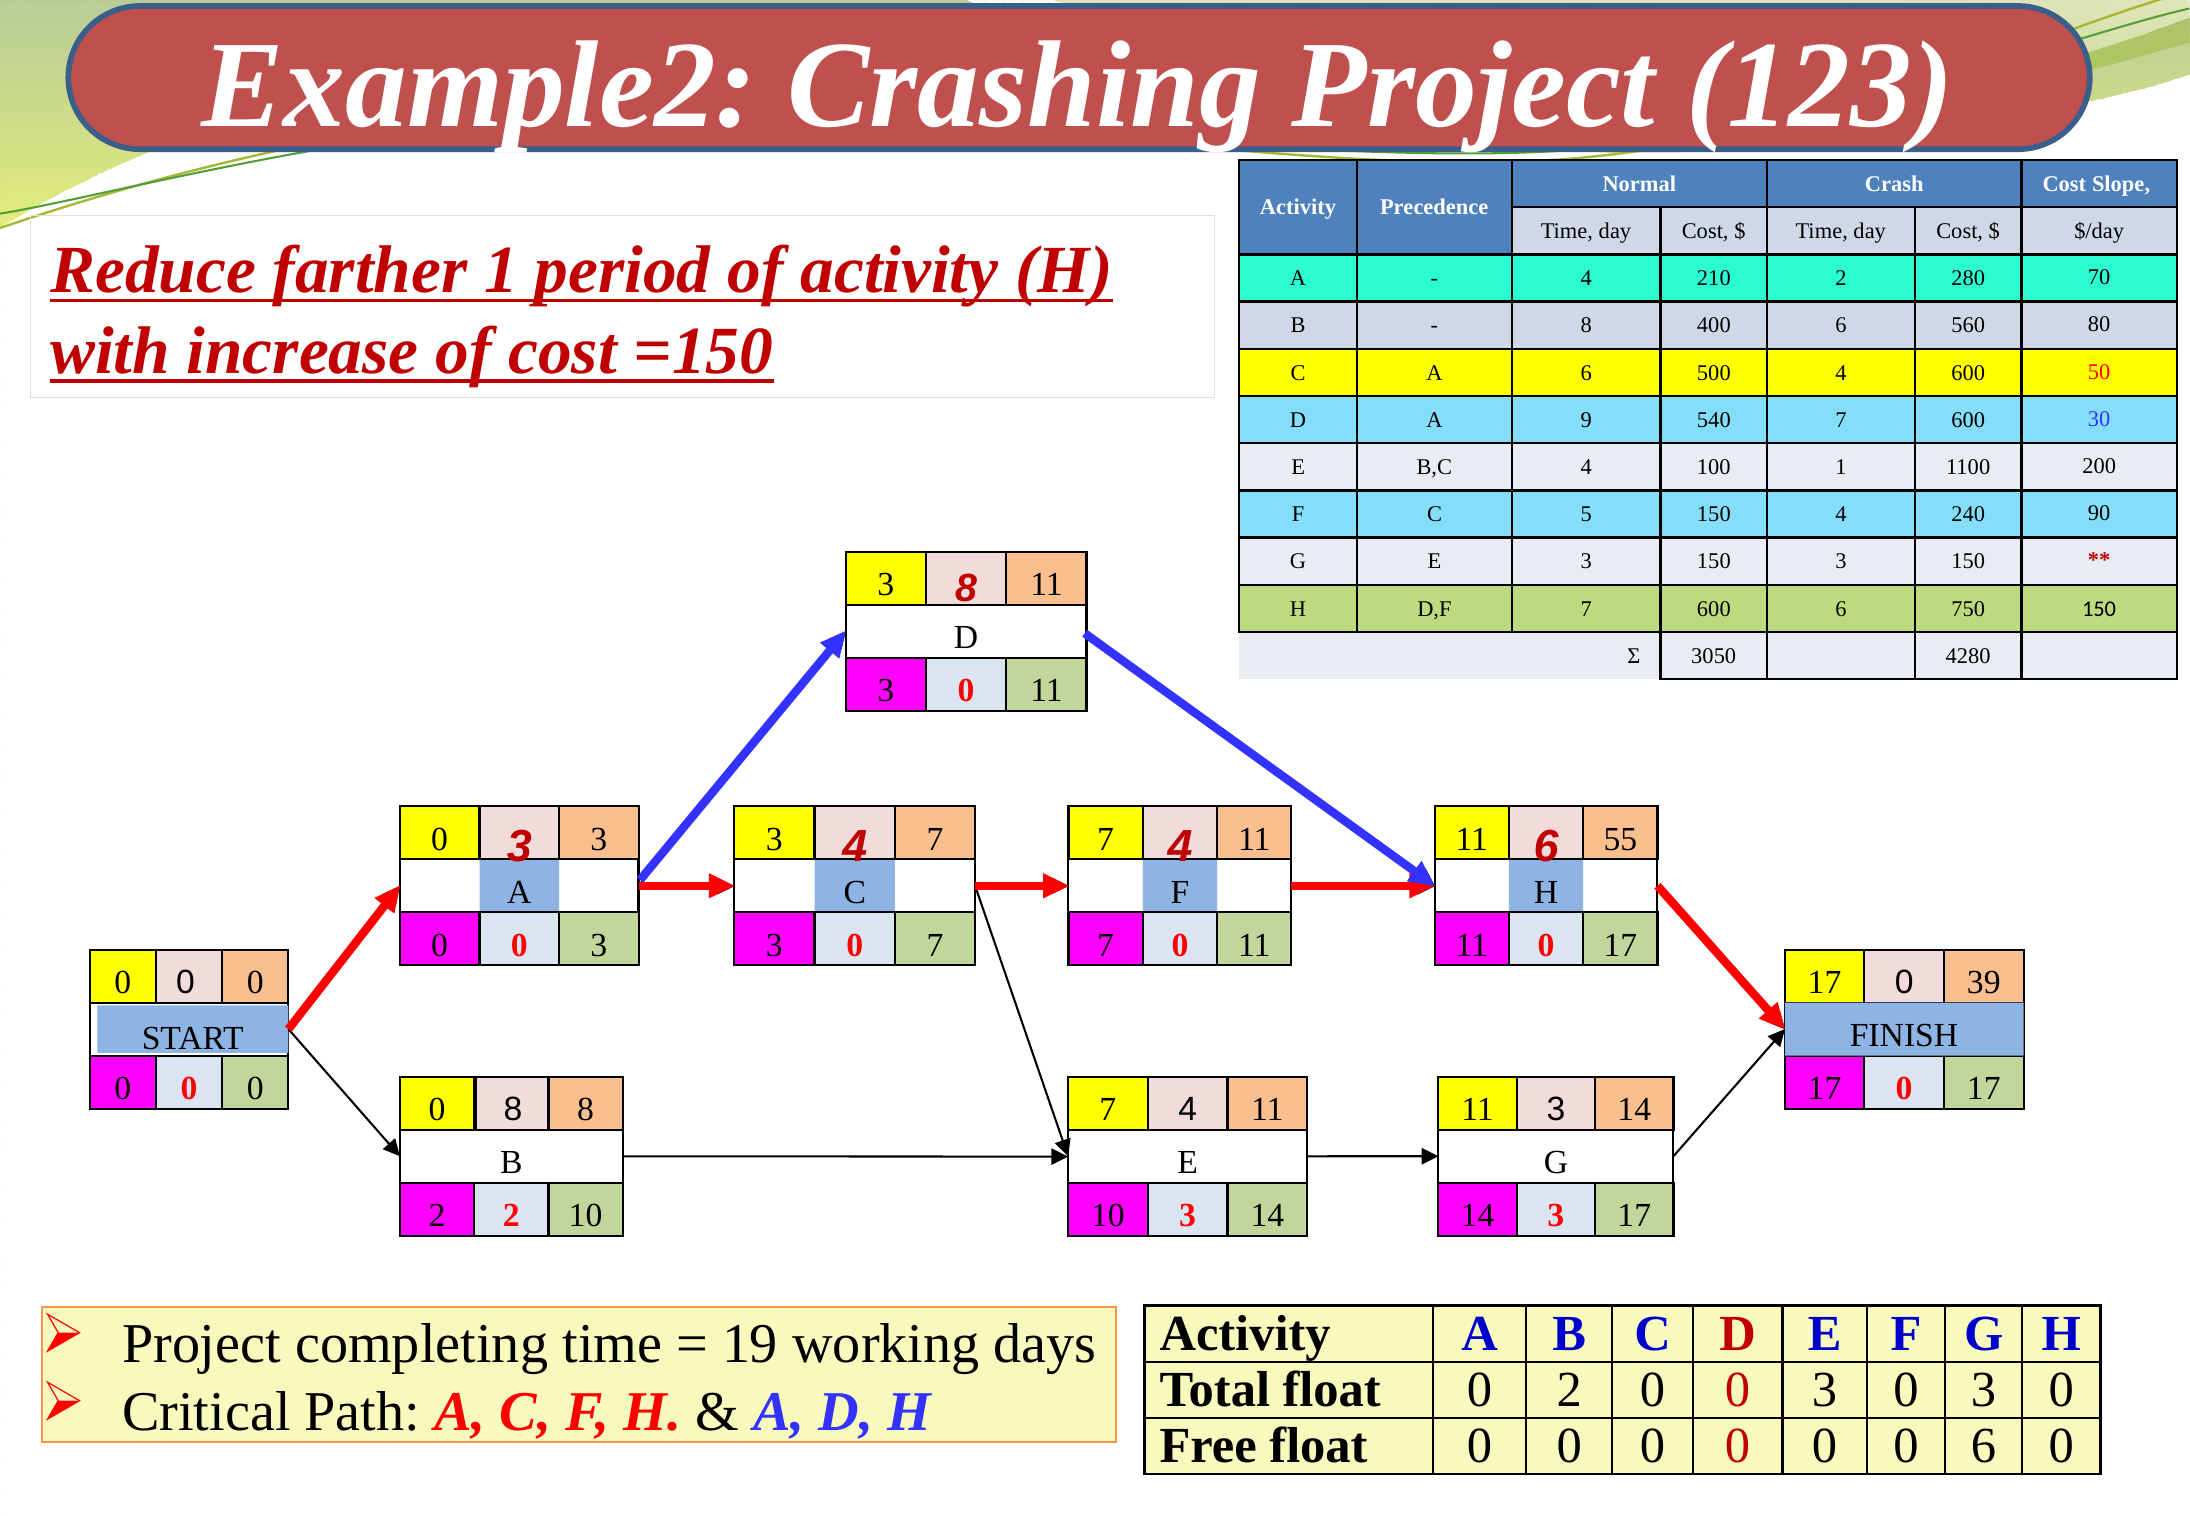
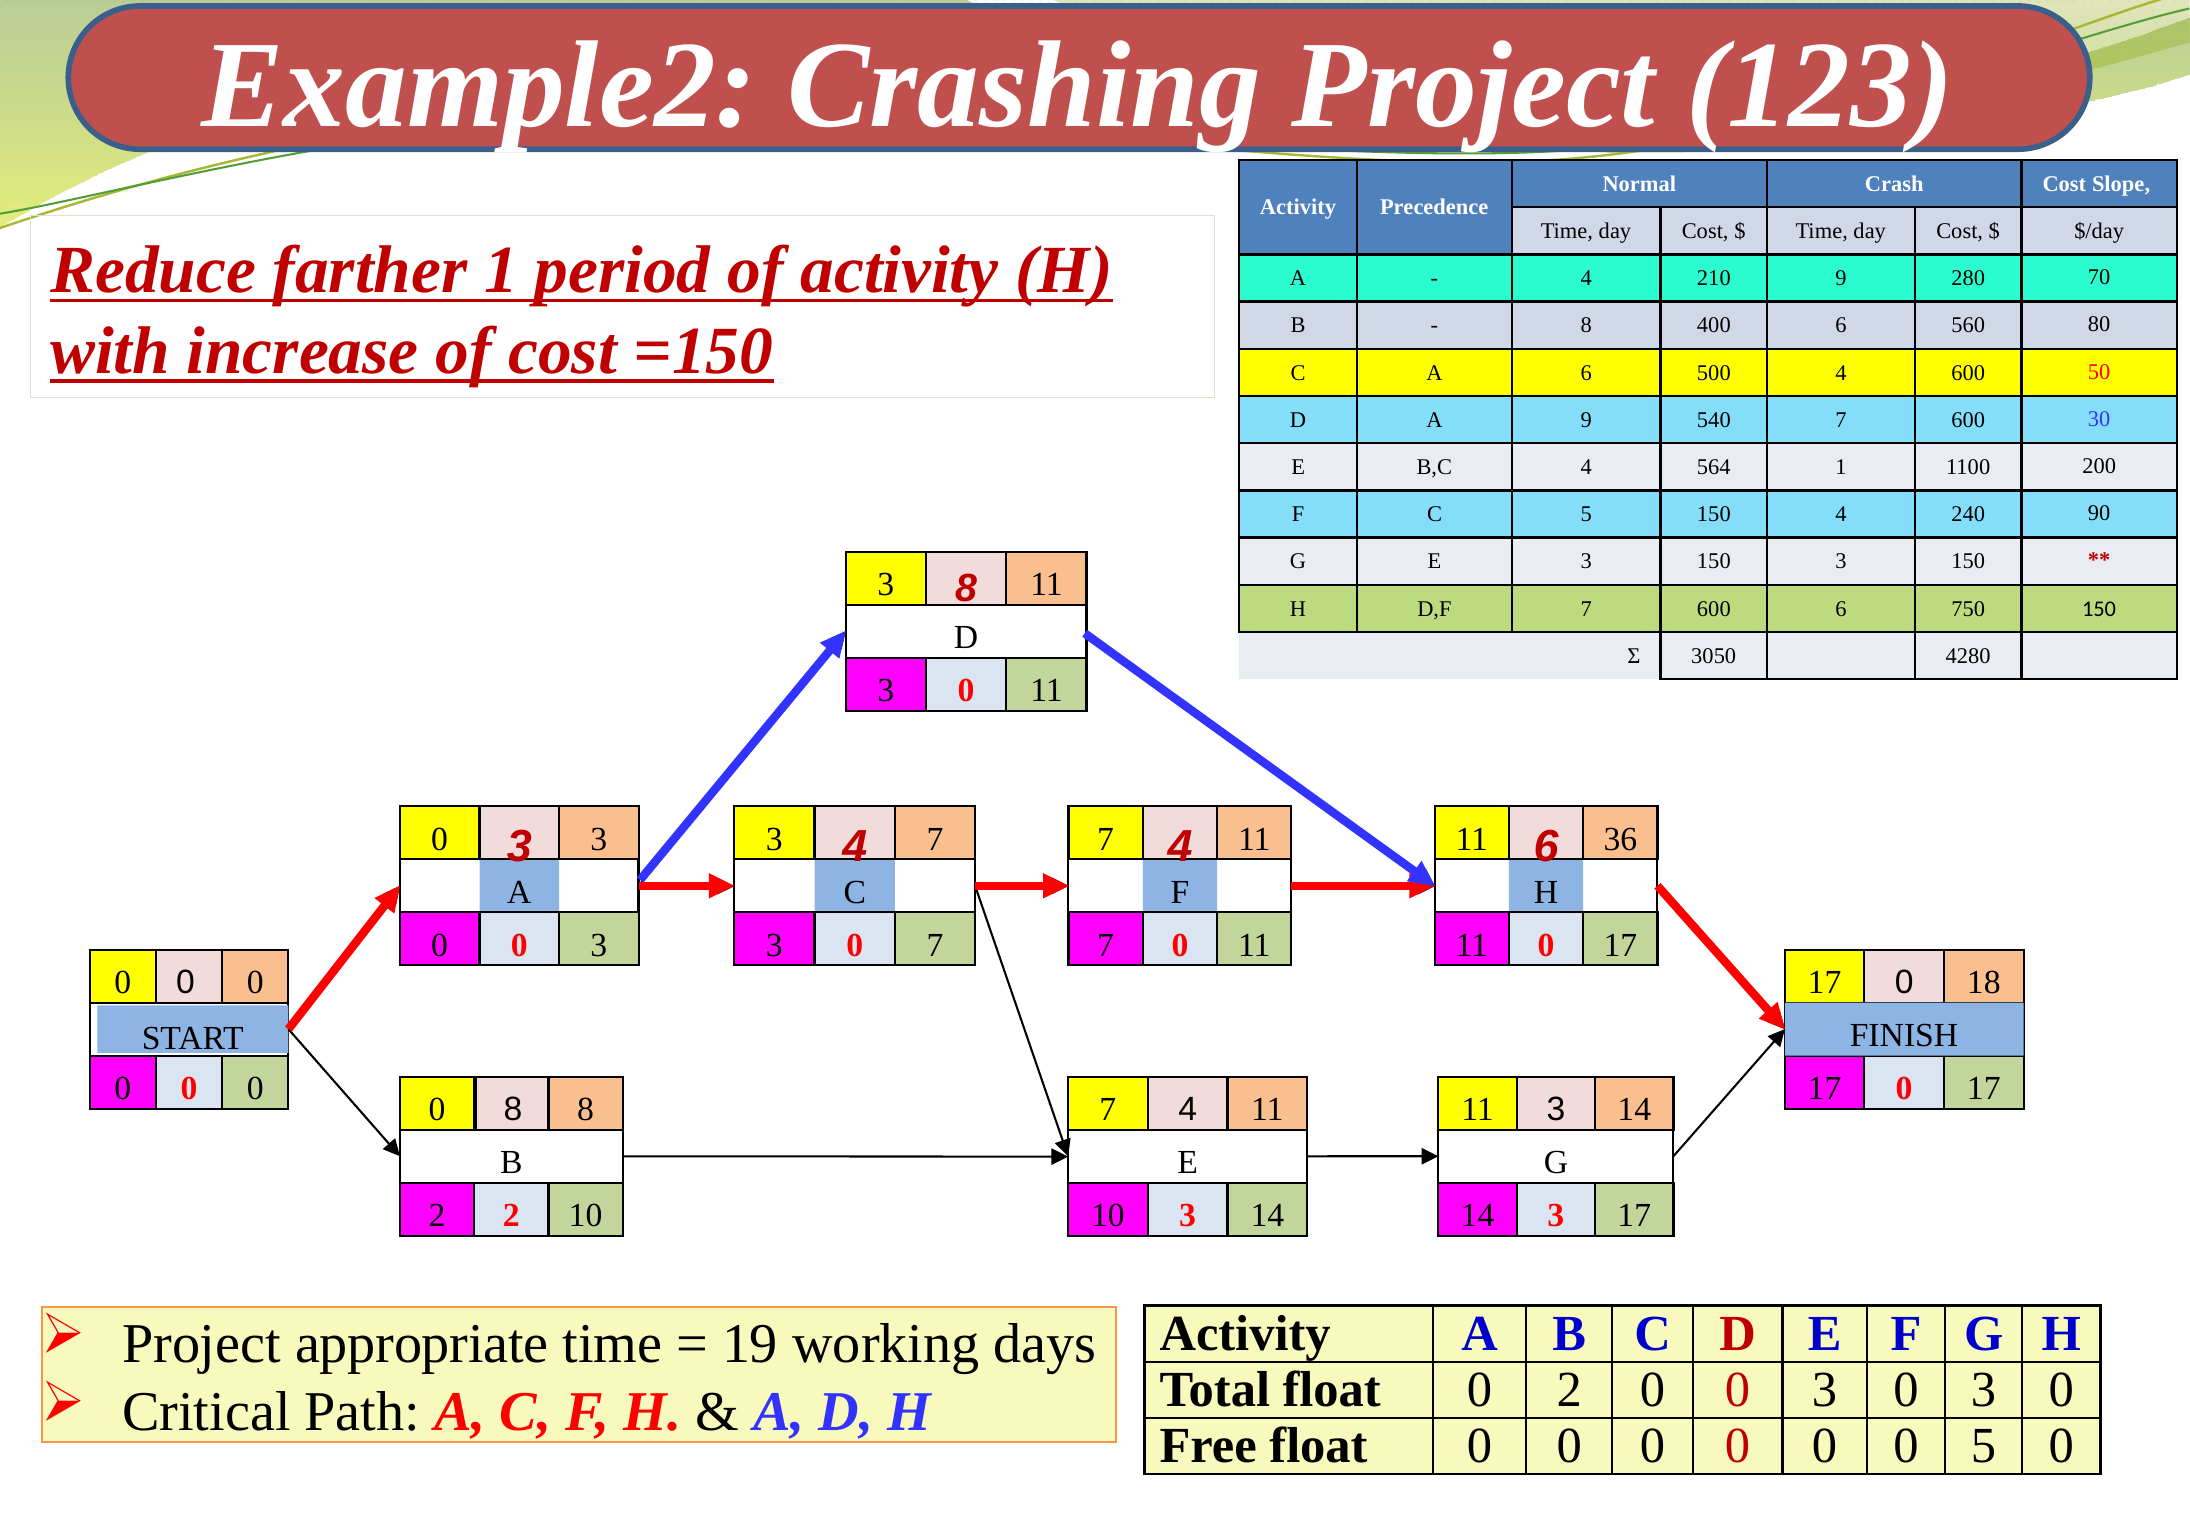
210 2: 2 -> 9
100: 100 -> 564
55: 55 -> 36
39: 39 -> 18
completing: completing -> appropriate
0 6: 6 -> 5
